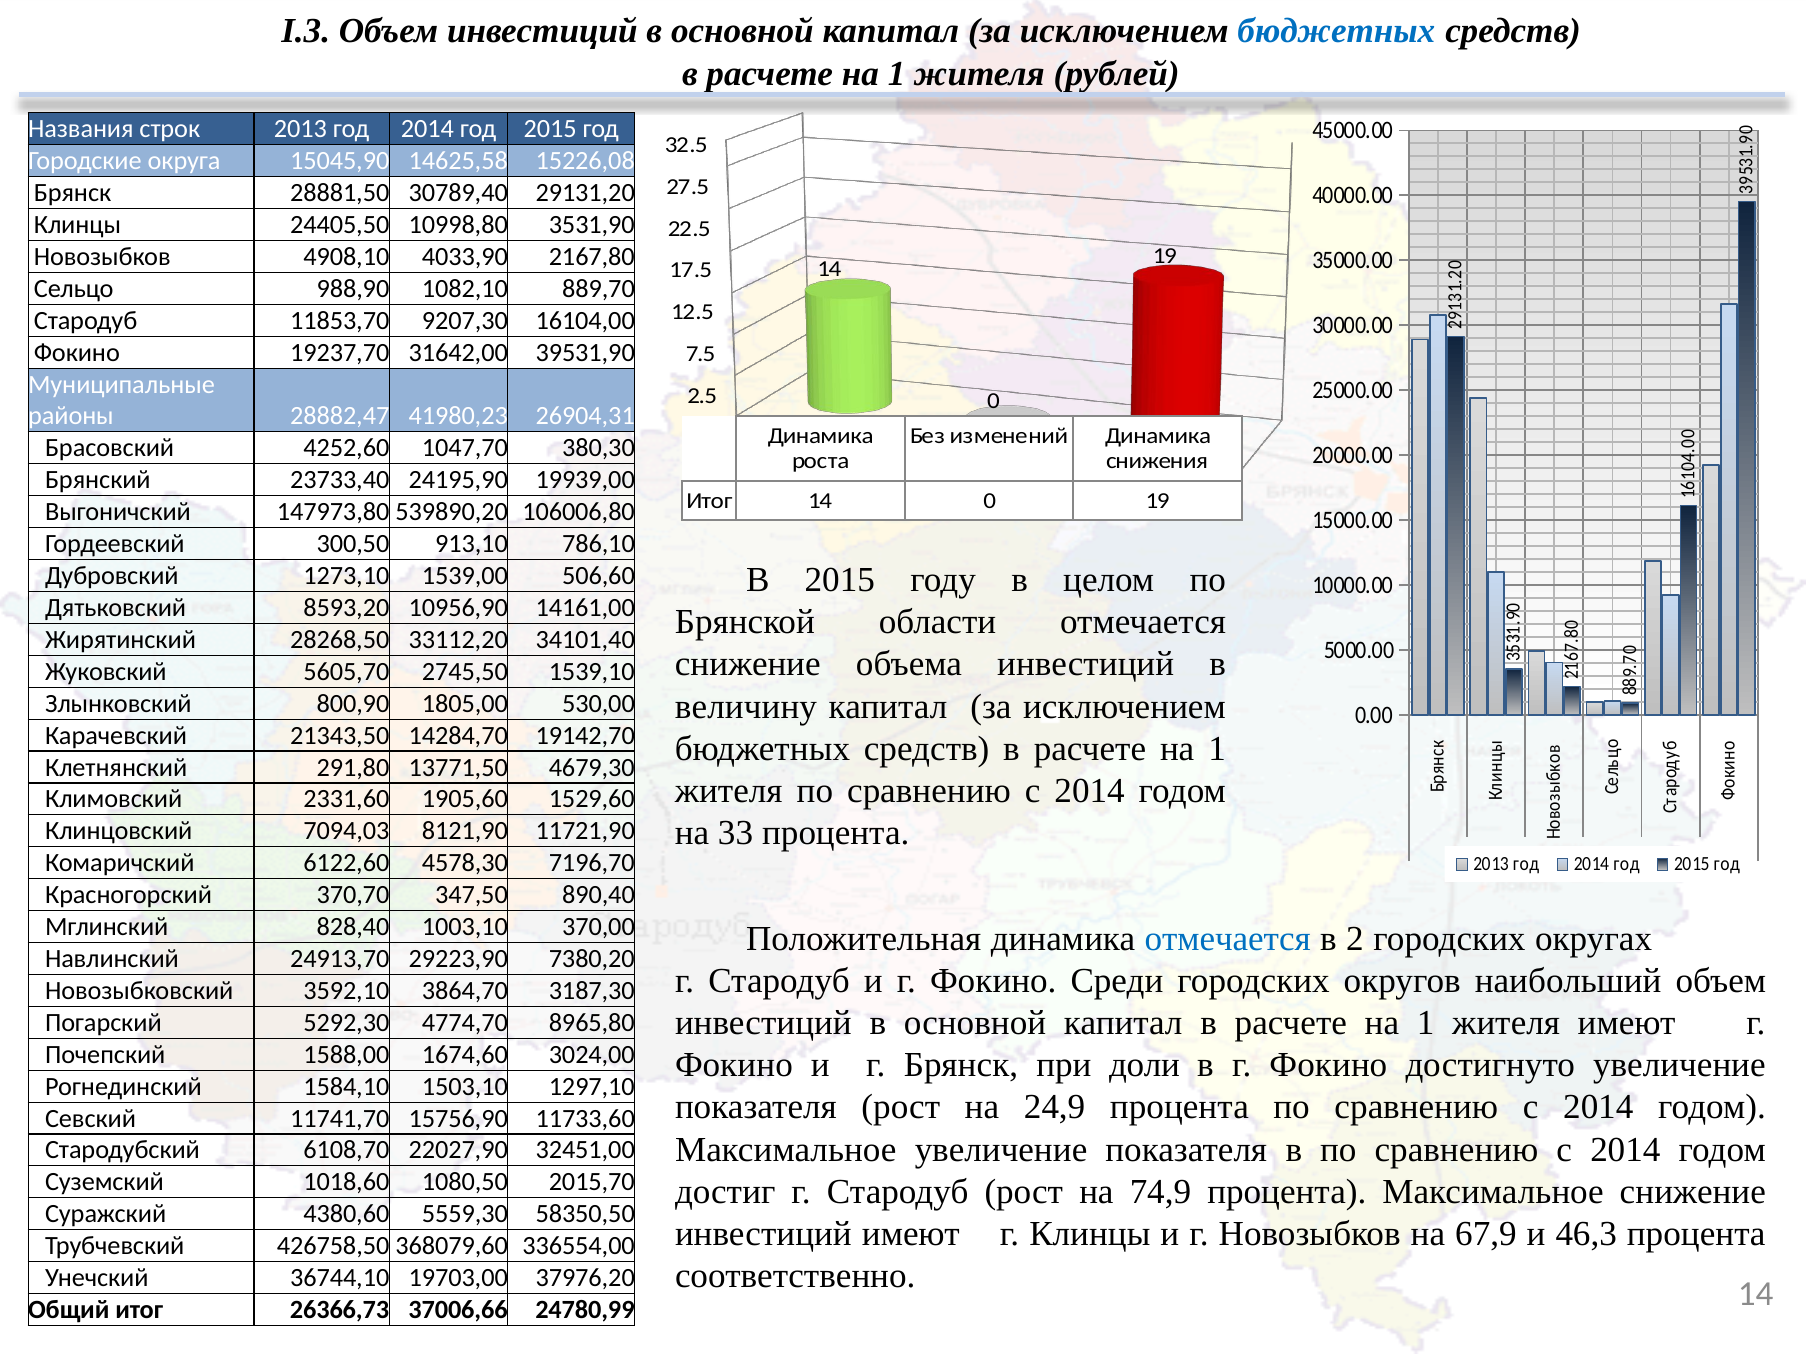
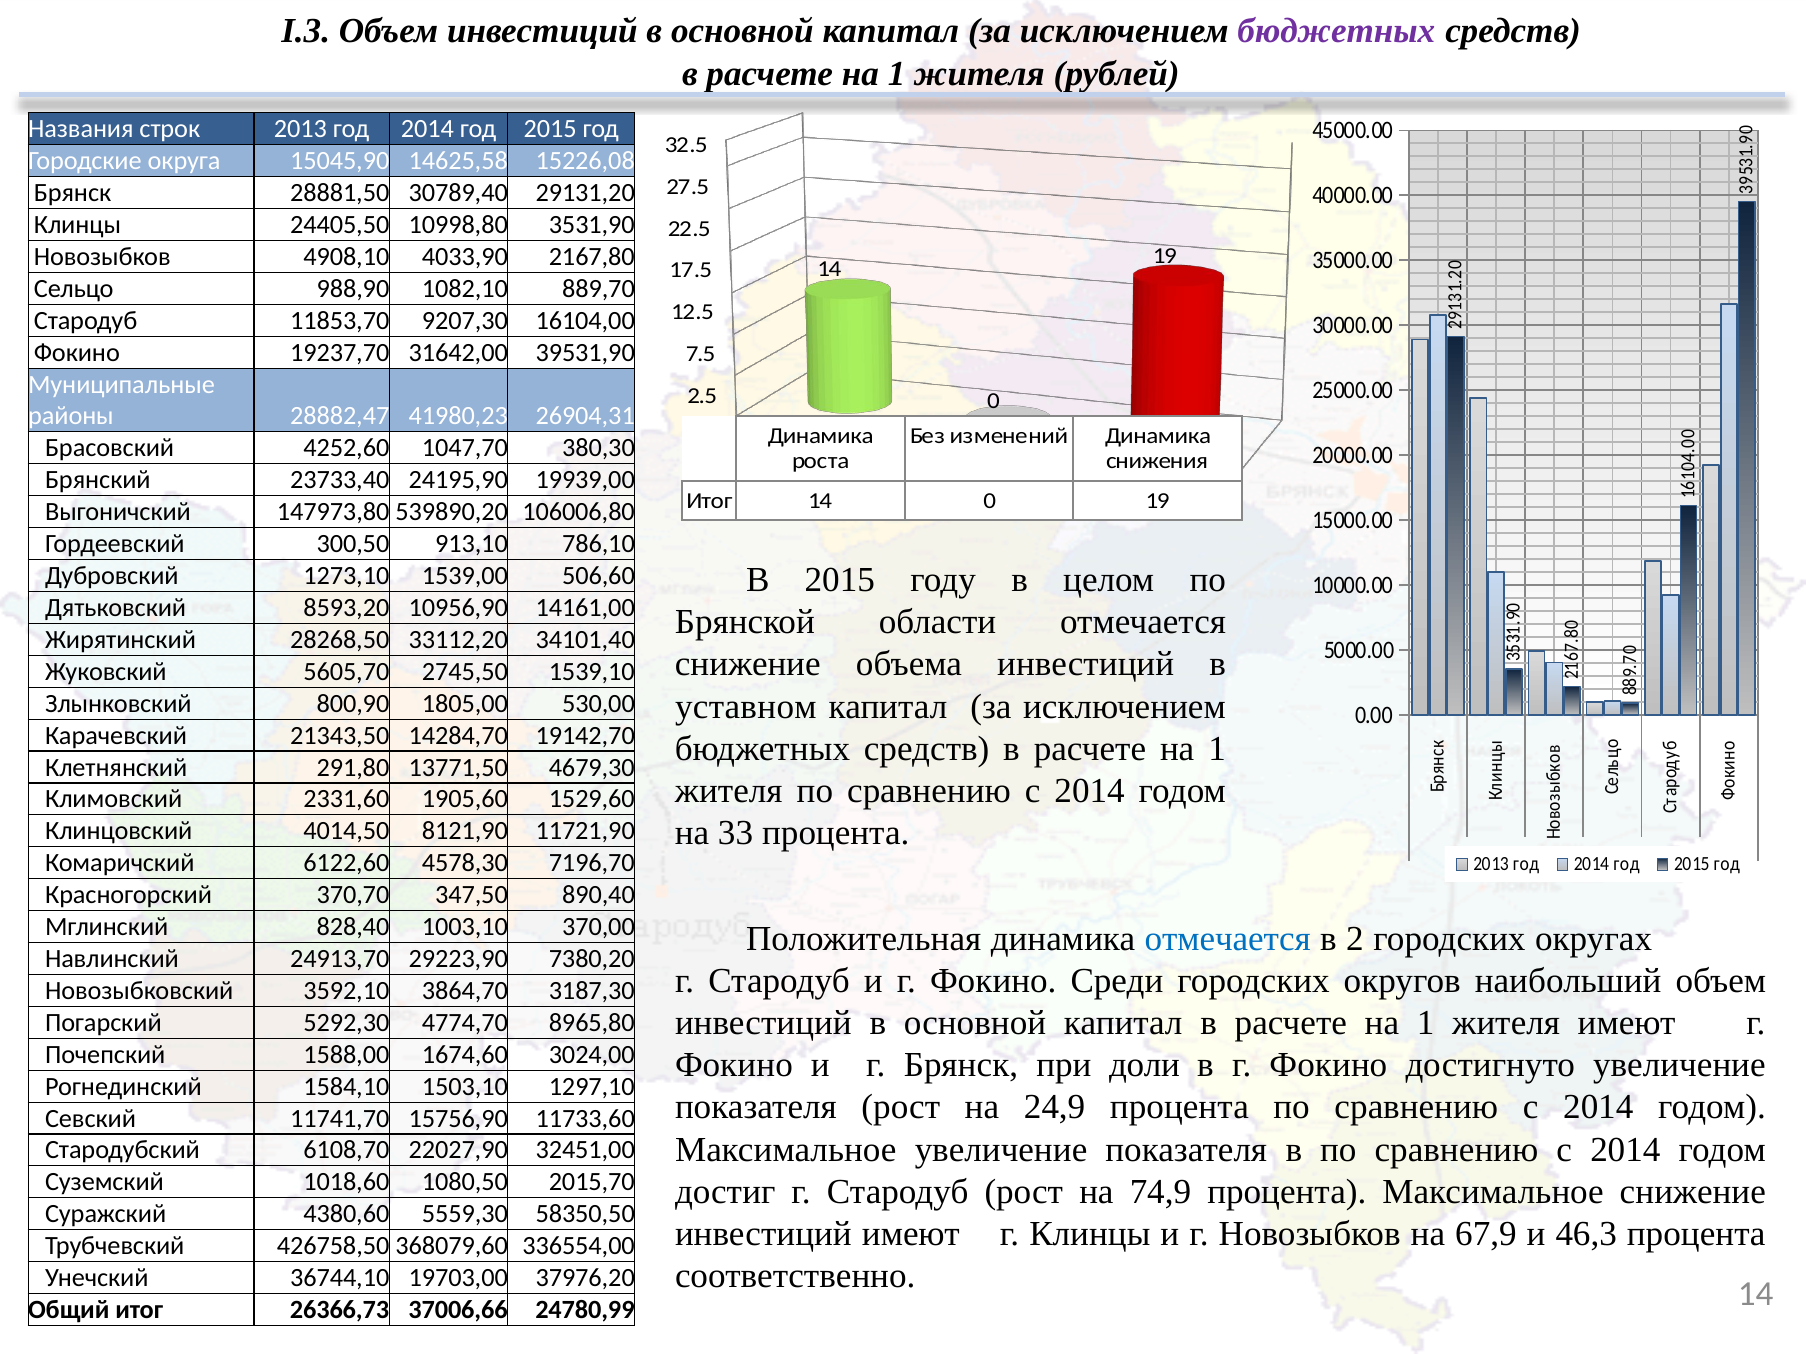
бюджетных at (1336, 31) colour: blue -> purple
величину: величину -> уставном
7094,03: 7094,03 -> 4014,50
